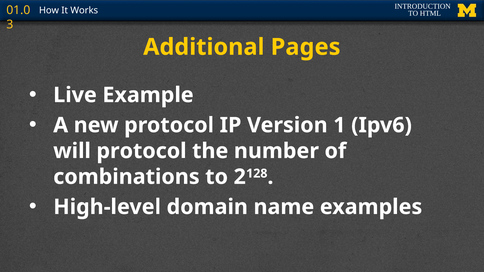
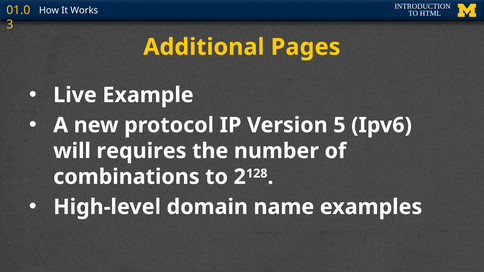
1: 1 -> 5
will protocol: protocol -> requires
